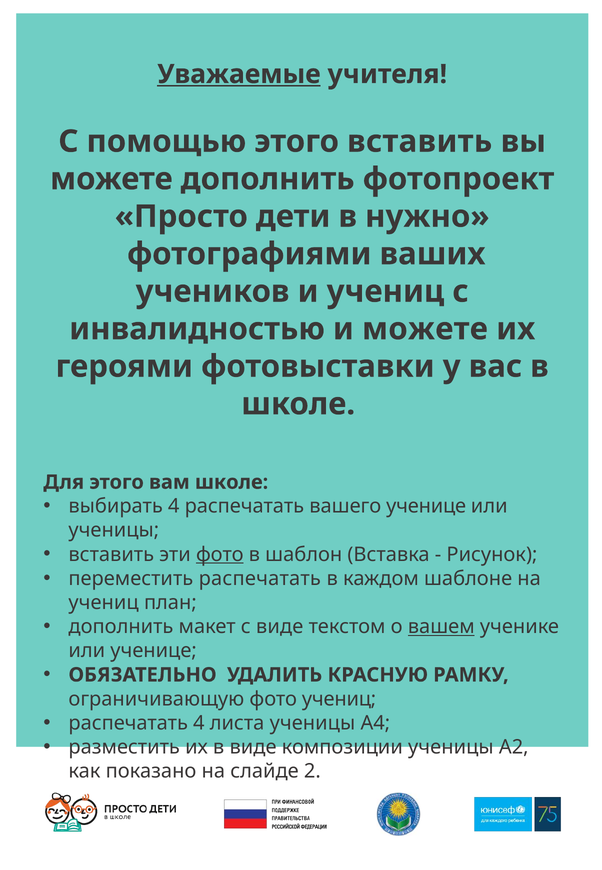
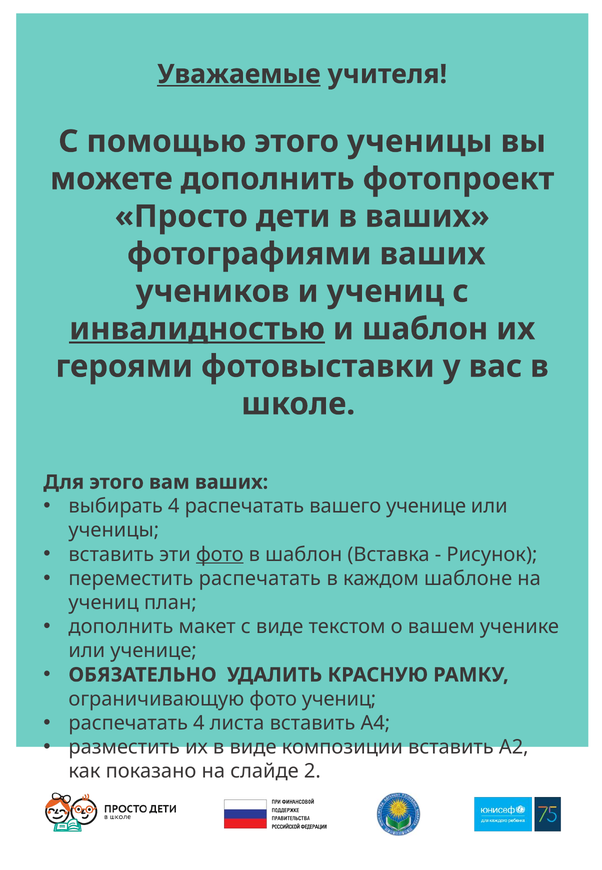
этого вставить: вставить -> ученицы
в нужно: нужно -> ваших
инвалидностью underline: none -> present
и можете: можете -> шаблон
вам школе: школе -> ваших
вашем underline: present -> none
листа ученицы: ученицы -> вставить
композиции ученицы: ученицы -> вставить
